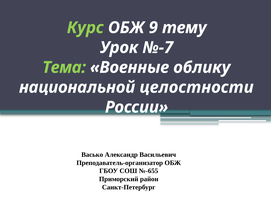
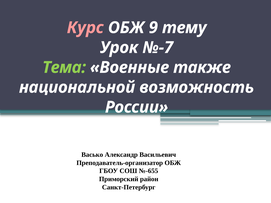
Курс colour: light green -> pink
облику: облику -> также
целостности: целостности -> возможность
